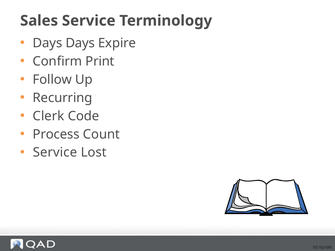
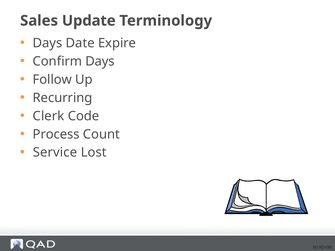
Sales Service: Service -> Update
Days Days: Days -> Date
Confirm Print: Print -> Days
